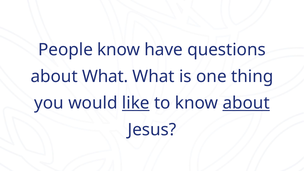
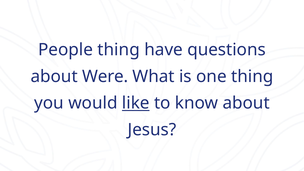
People know: know -> thing
about What: What -> Were
about at (246, 103) underline: present -> none
